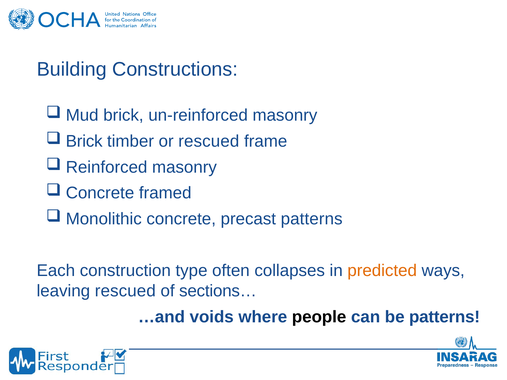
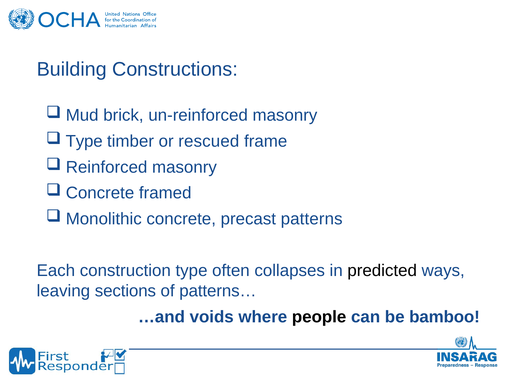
Brick at (84, 141): Brick -> Type
predicted colour: orange -> black
leaving rescued: rescued -> sections
sections…: sections… -> patterns…
be patterns: patterns -> bamboo
